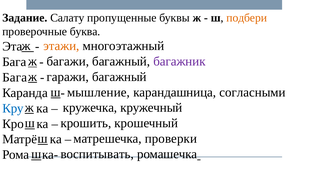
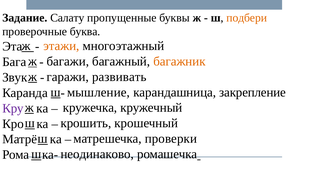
багажник colour: purple -> orange
гаражи багажный: багажный -> развивать
Бага at (15, 78): Бага -> Звук
согласными: согласными -> закрепление
Кру colour: blue -> purple
воспитывать: воспитывать -> неодинаково
